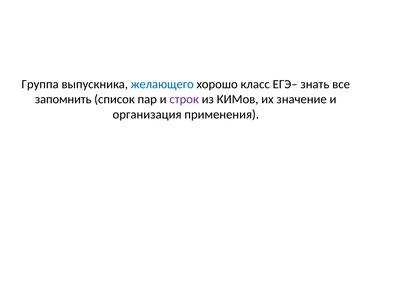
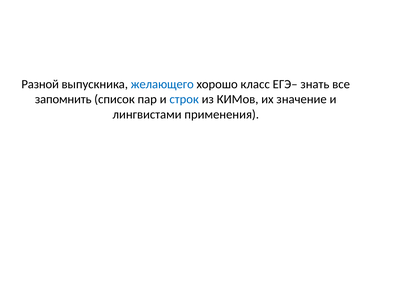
Группа: Группа -> Разной
строк colour: purple -> blue
организация: организация -> лингвистами
